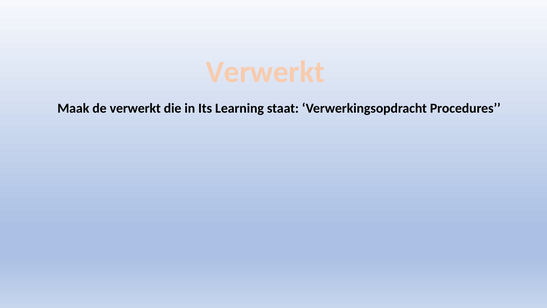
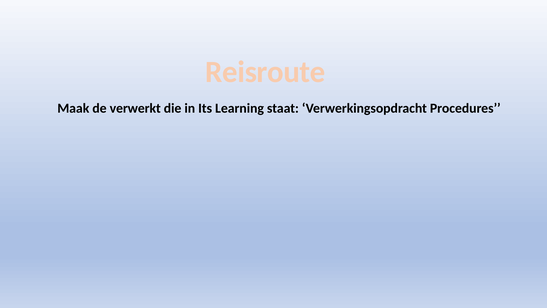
Verwerkt at (265, 72): Verwerkt -> Reisroute
